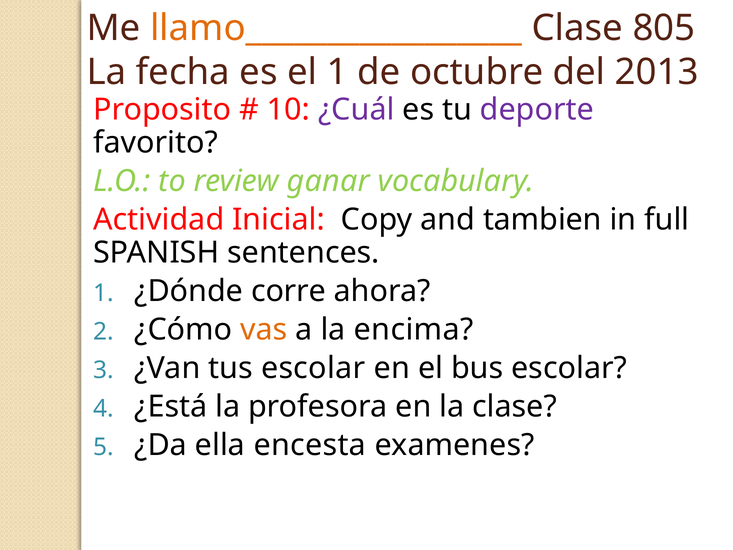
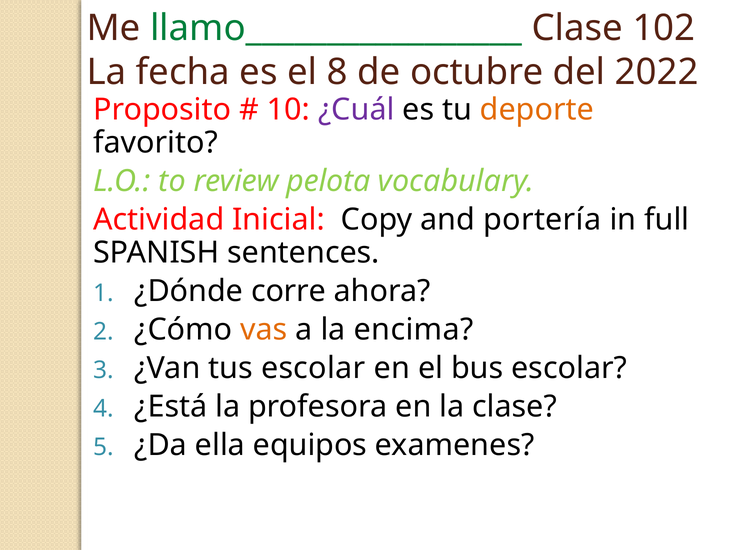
llamo_________________ colour: orange -> green
805: 805 -> 102
el 1: 1 -> 8
2013: 2013 -> 2022
deporte colour: purple -> orange
ganar: ganar -> pelota
tambien: tambien -> portería
encesta: encesta -> equipos
